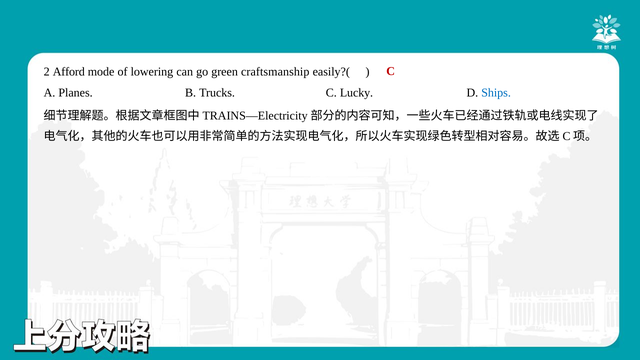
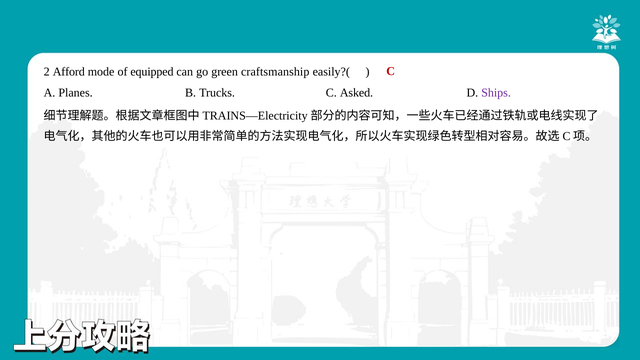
lowering: lowering -> equipped
Lucky: Lucky -> Asked
Ships colour: blue -> purple
